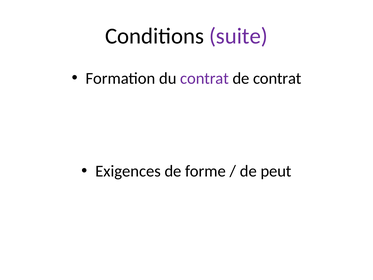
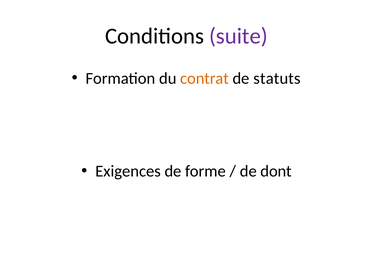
contrat at (205, 78) colour: purple -> orange
de contrat: contrat -> statuts
peut: peut -> dont
